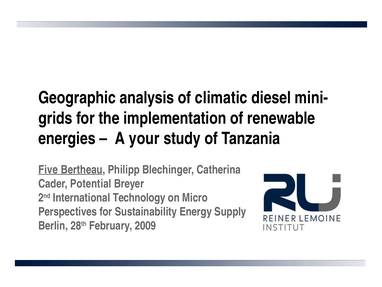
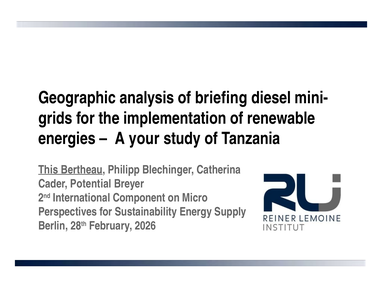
climatic: climatic -> briefing
Five: Five -> This
Technology: Technology -> Component
2009: 2009 -> 2026
